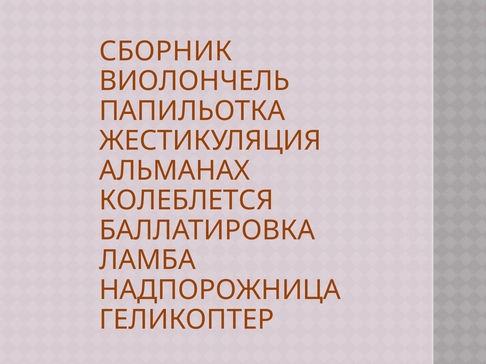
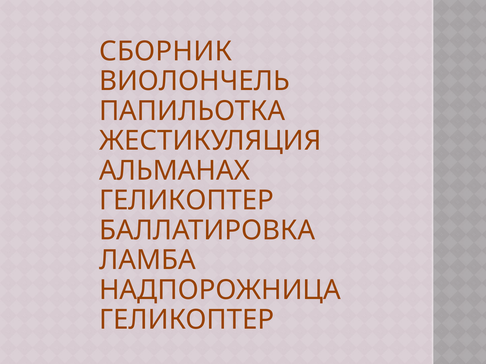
КОЛЕБЛЕТСЯ at (186, 201): КОЛЕБЛЕТСЯ -> ГЕЛИКОПТЕР
